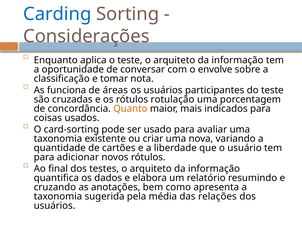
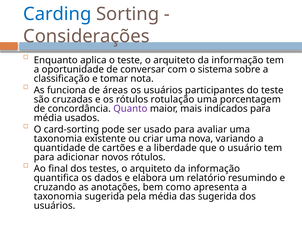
envolve: envolve -> sistema
Quanto colour: orange -> purple
coisas at (48, 118): coisas -> média
das relações: relações -> sugerida
